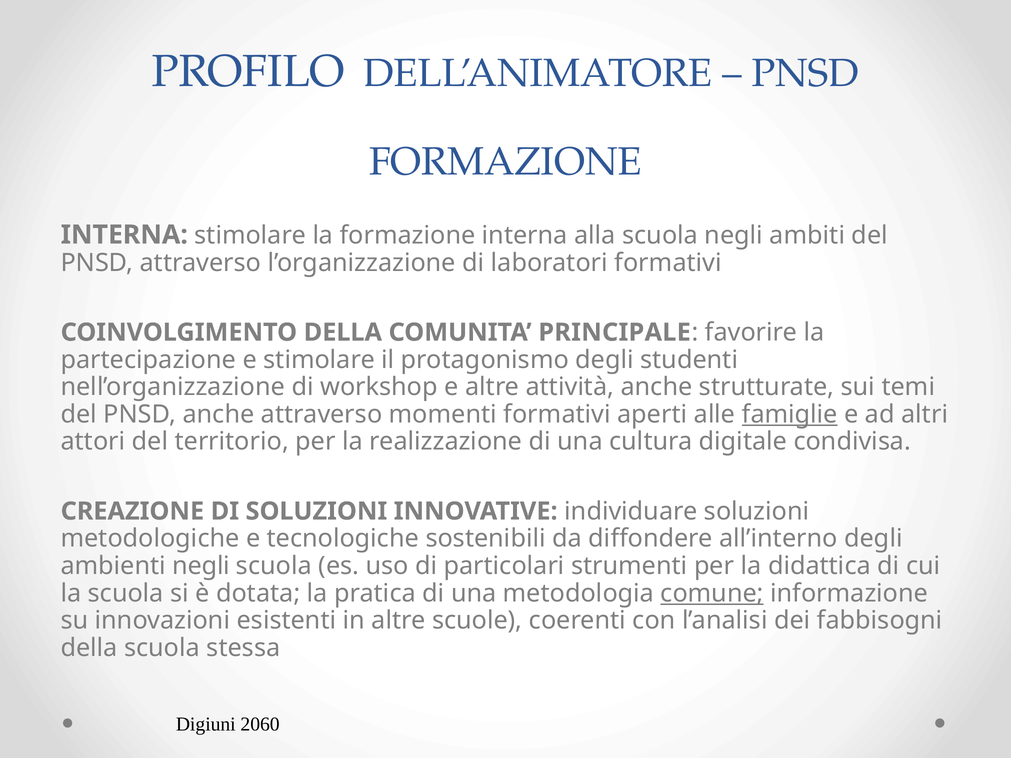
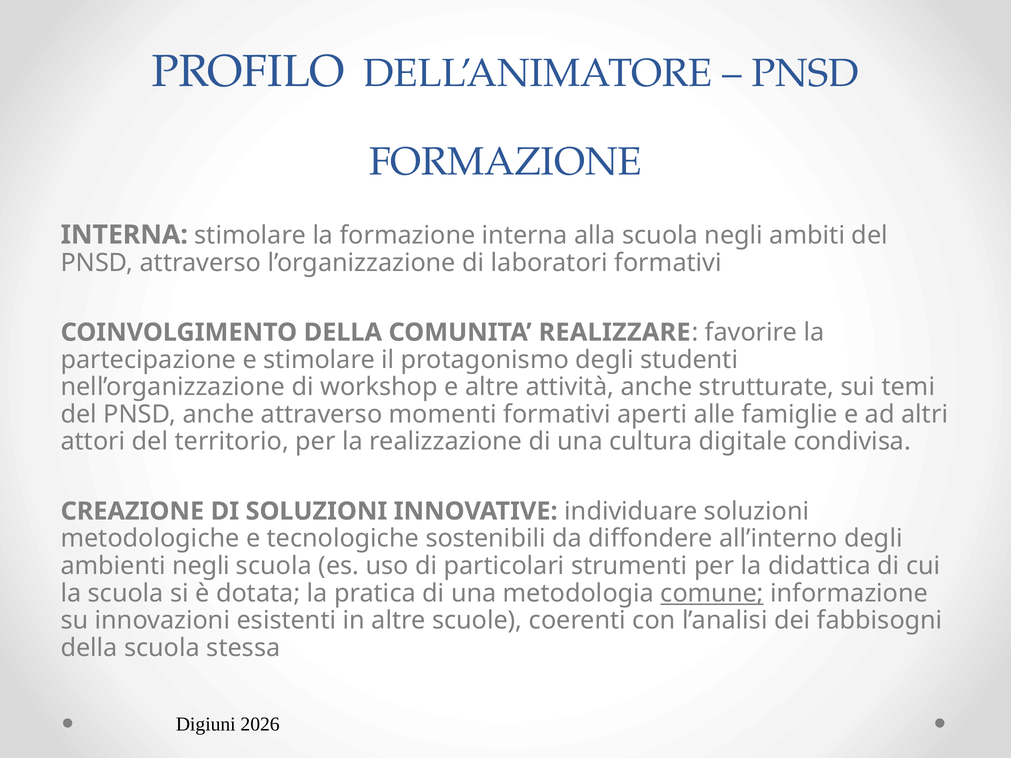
PRINCIPALE: PRINCIPALE -> REALIZZARE
famiglie underline: present -> none
2060: 2060 -> 2026
